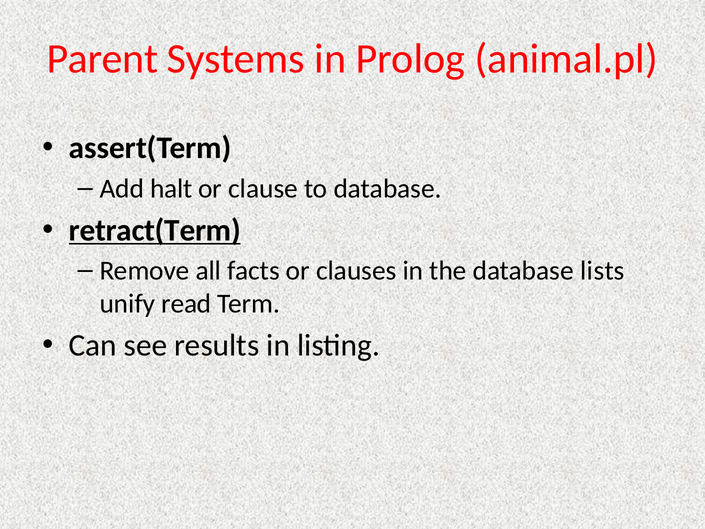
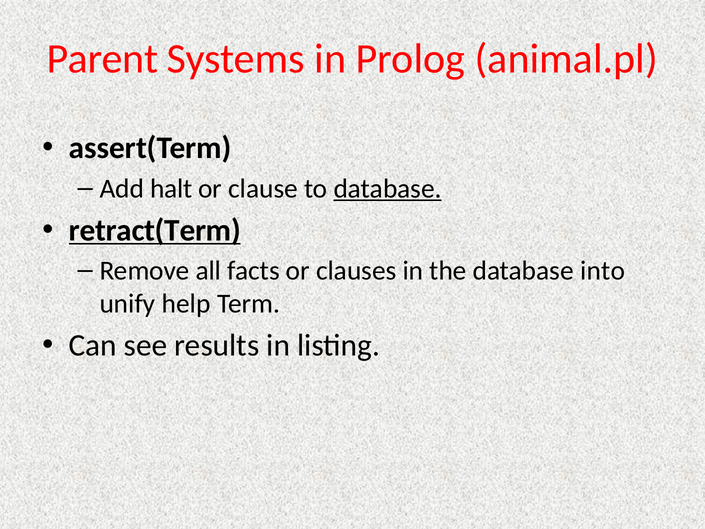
database at (388, 188) underline: none -> present
lists: lists -> into
read: read -> help
